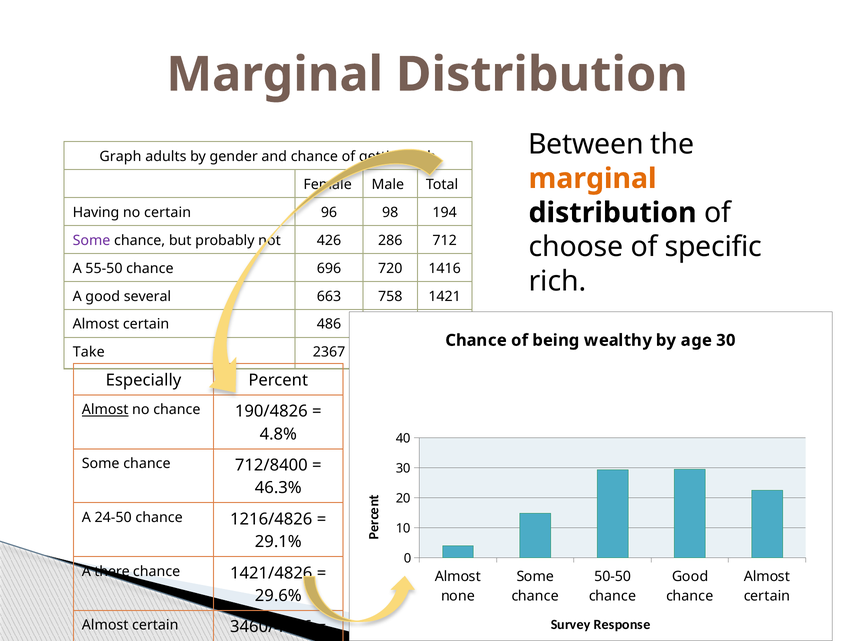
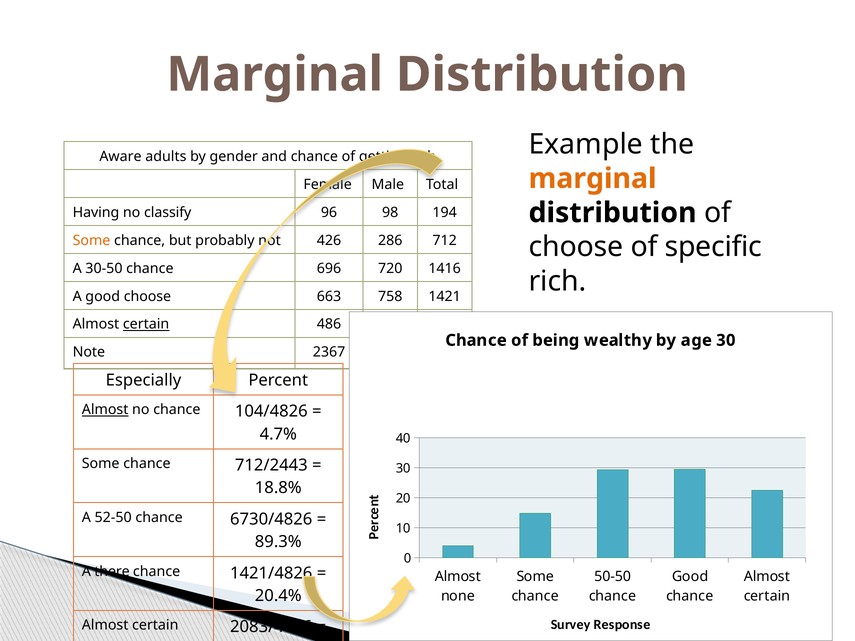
Between: Between -> Example
Graph: Graph -> Aware
no certain: certain -> classify
Some at (92, 240) colour: purple -> orange
55-50: 55-50 -> 30-50
good several: several -> choose
certain at (146, 324) underline: none -> present
Take: Take -> Note
190/4826: 190/4826 -> 104/4826
4.8%: 4.8% -> 4.7%
712/8400: 712/8400 -> 712/2443
46.3%: 46.3% -> 18.8%
24-50: 24-50 -> 52-50
1216/4826: 1216/4826 -> 6730/4826
29.1%: 29.1% -> 89.3%
29.6%: 29.6% -> 20.4%
3460/4826: 3460/4826 -> 2083/4826
